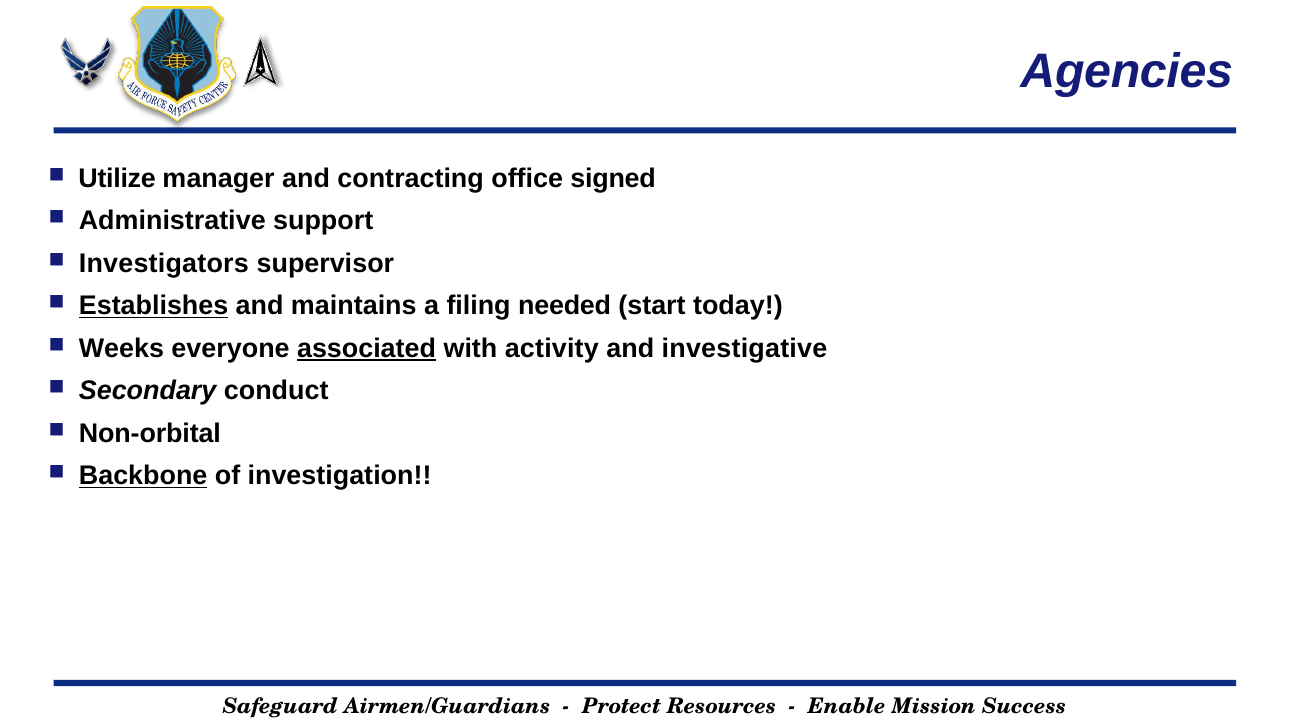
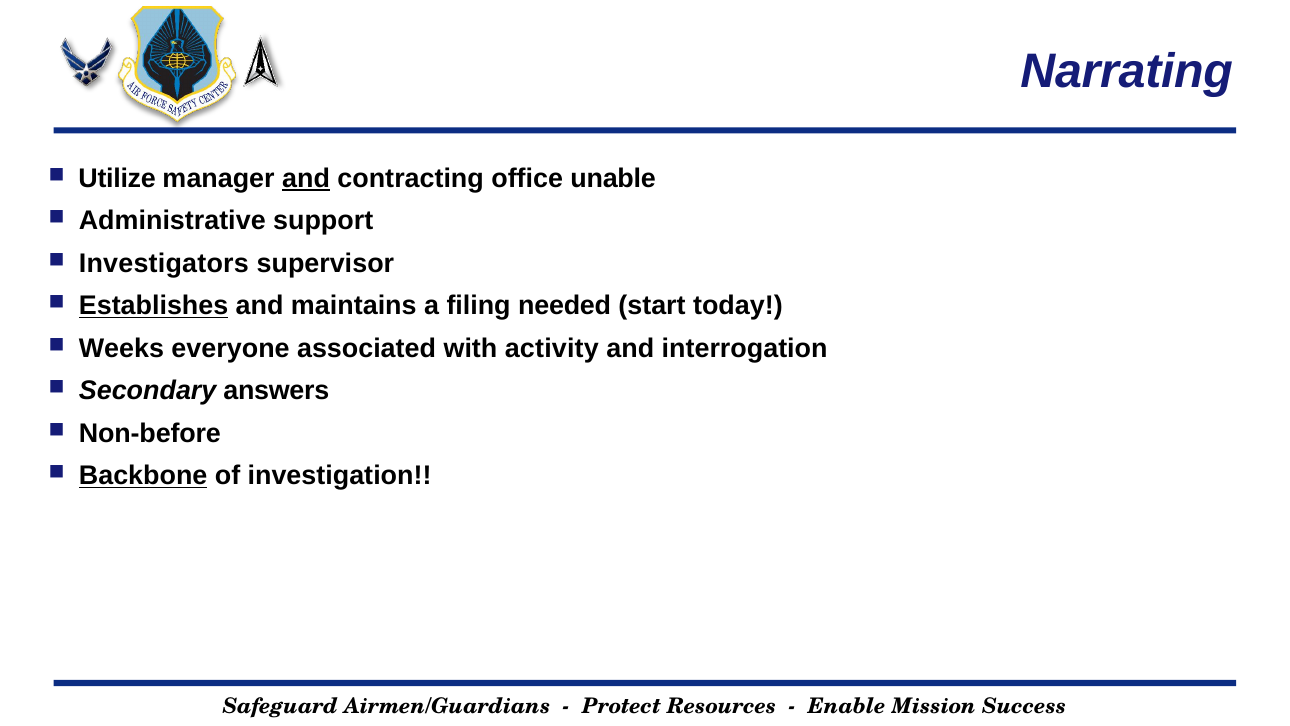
Agencies: Agencies -> Narrating
and at (306, 178) underline: none -> present
signed: signed -> unable
associated underline: present -> none
investigative: investigative -> interrogation
conduct: conduct -> answers
Non-orbital: Non-orbital -> Non-before
